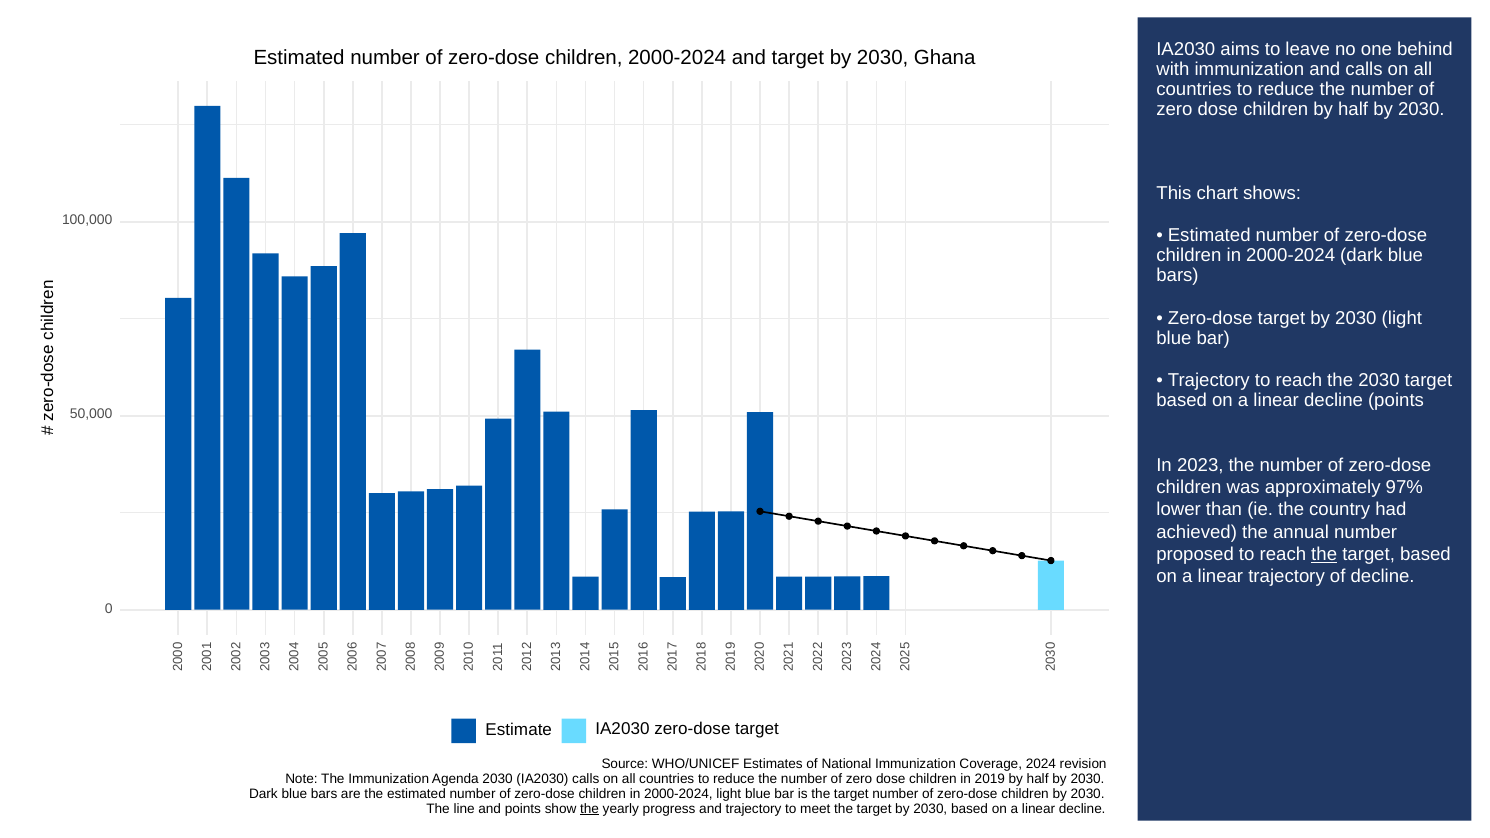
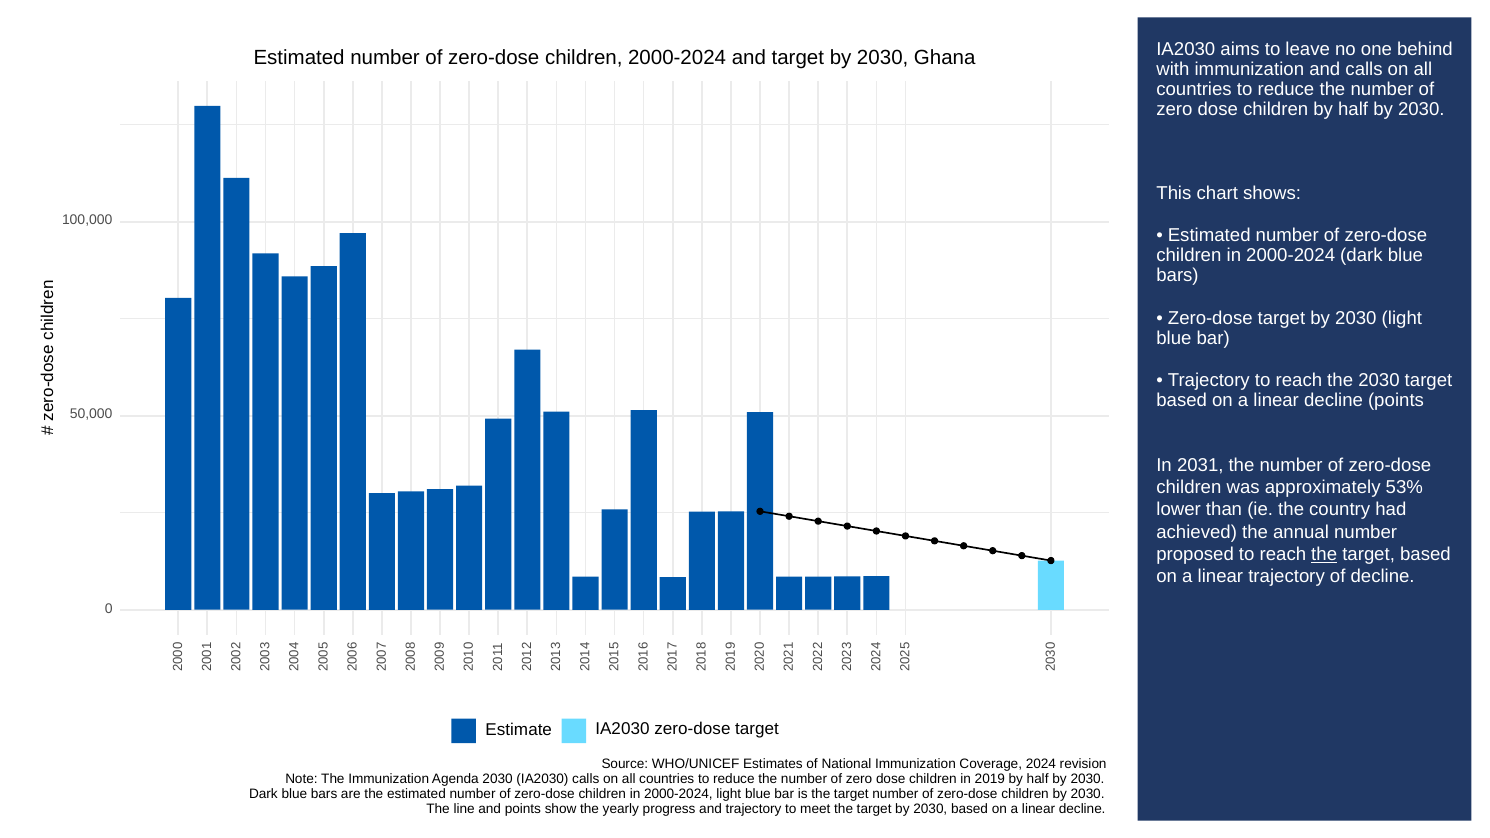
2023: 2023 -> 2031
97%: 97% -> 53%
the at (590, 809) underline: present -> none
